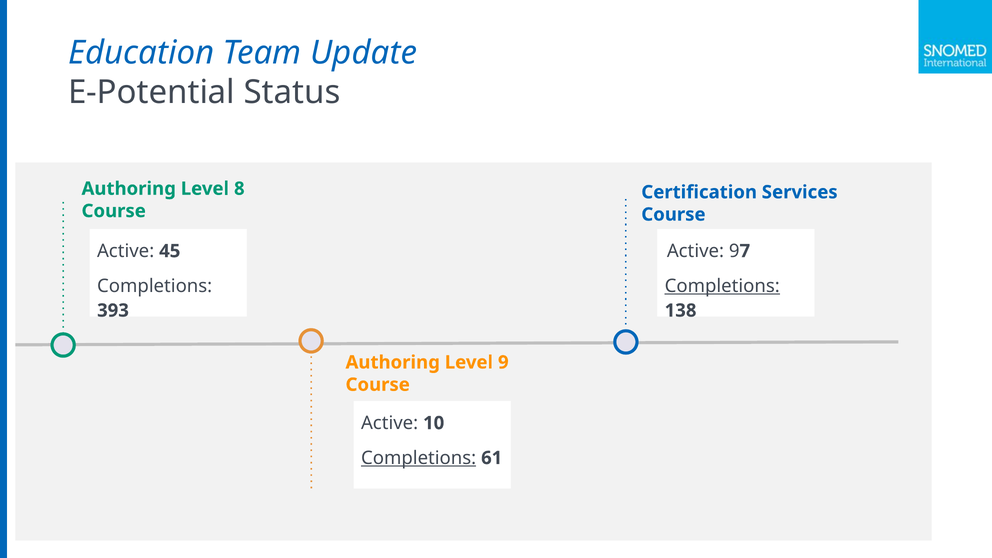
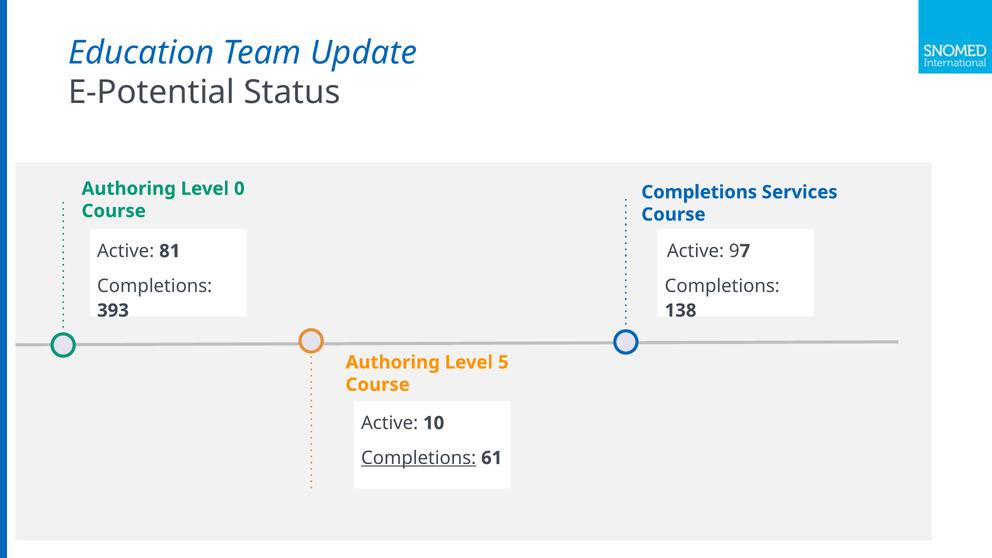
8: 8 -> 0
Certification at (699, 192): Certification -> Completions
45: 45 -> 81
Completions at (722, 286) underline: present -> none
Level 9: 9 -> 5
